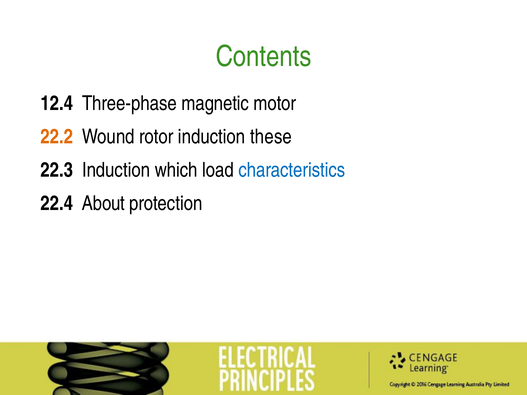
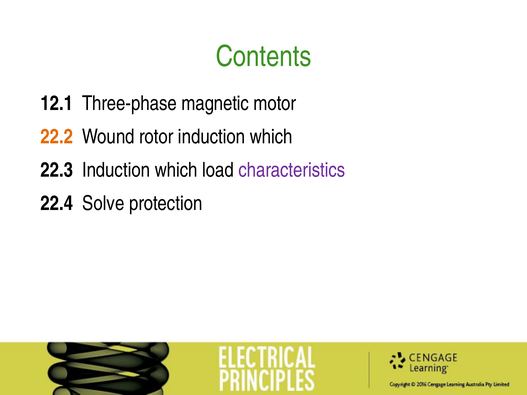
12.4: 12.4 -> 12.1
rotor induction these: these -> which
characteristics colour: blue -> purple
About: About -> Solve
